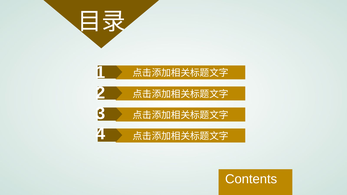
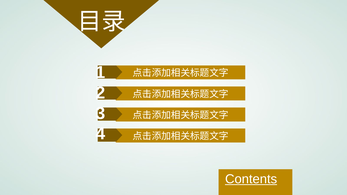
Contents underline: none -> present
